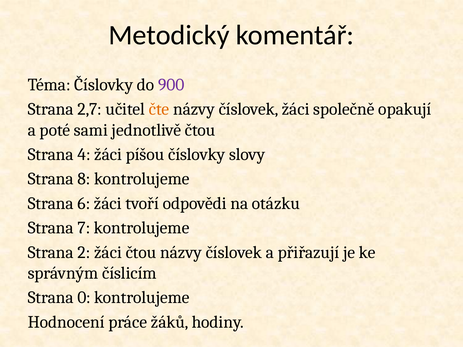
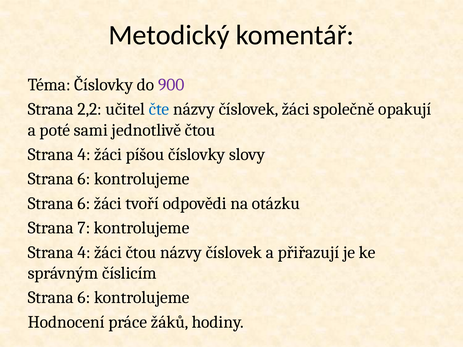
2,7: 2,7 -> 2,2
čte colour: orange -> blue
8 at (84, 179): 8 -> 6
2 at (84, 252): 2 -> 4
0 at (84, 298): 0 -> 6
